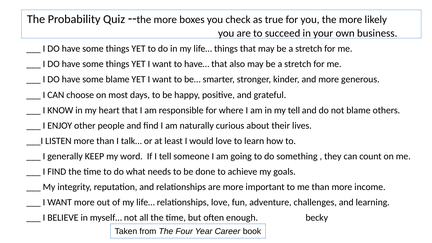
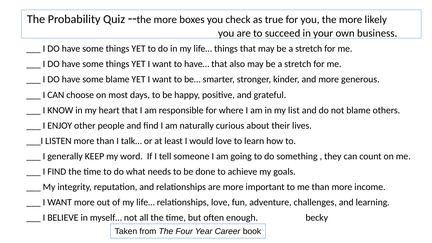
my tell: tell -> list
